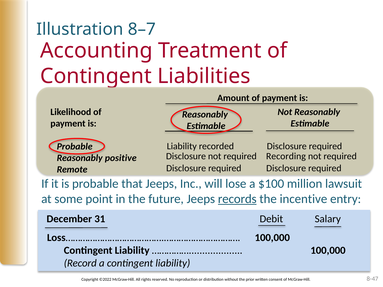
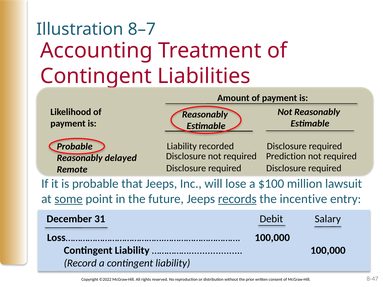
Recording: Recording -> Prediction
positive: positive -> delayed
some underline: none -> present
